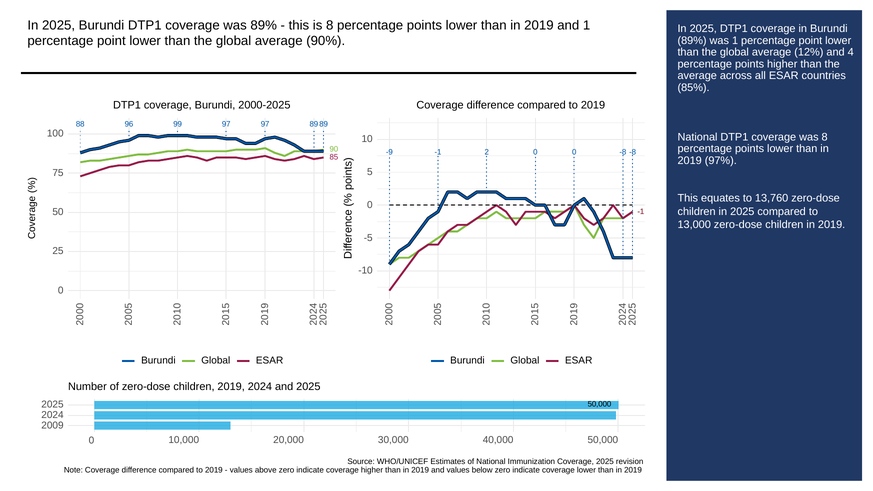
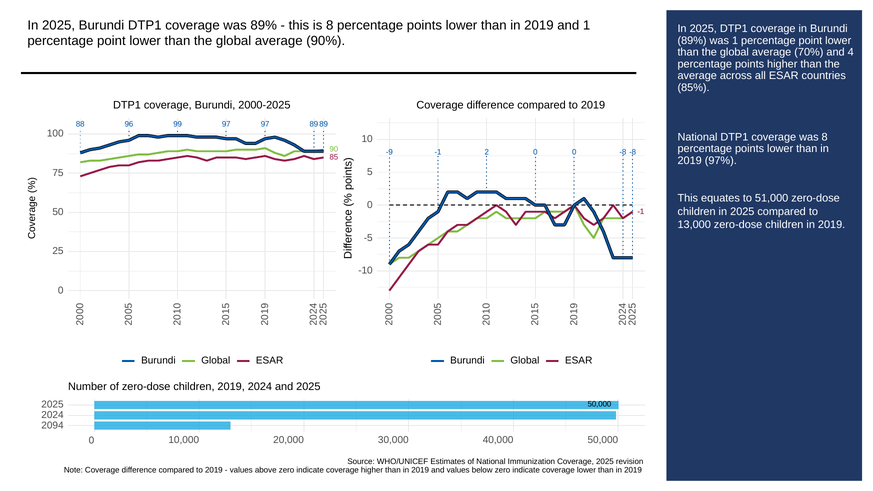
12%: 12% -> 70%
13,760: 13,760 -> 51,000
2009: 2009 -> 2094
